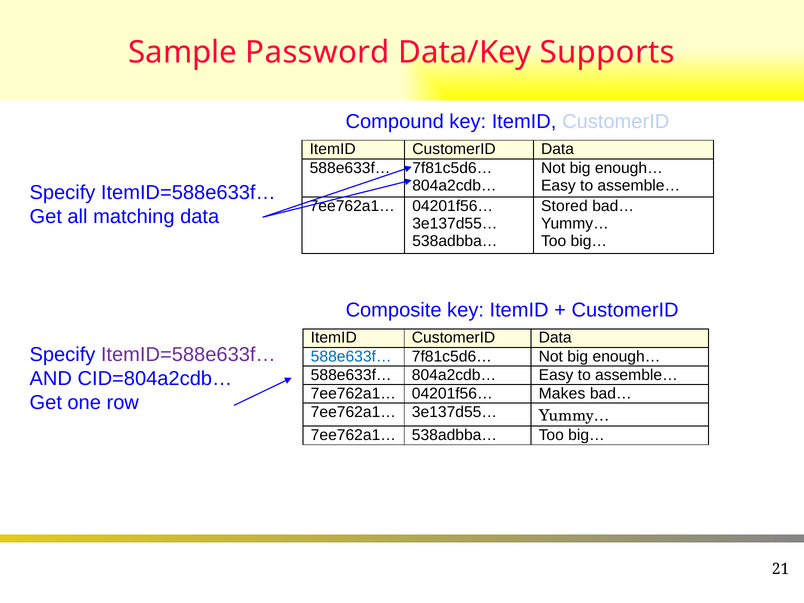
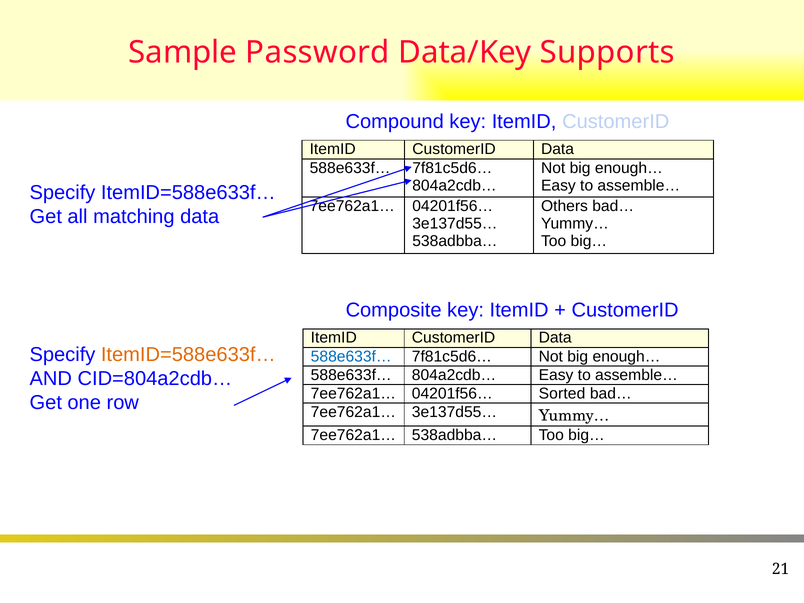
Stored: Stored -> Others
ItemID=588e633f… at (188, 355) colour: purple -> orange
Makes: Makes -> Sorted
